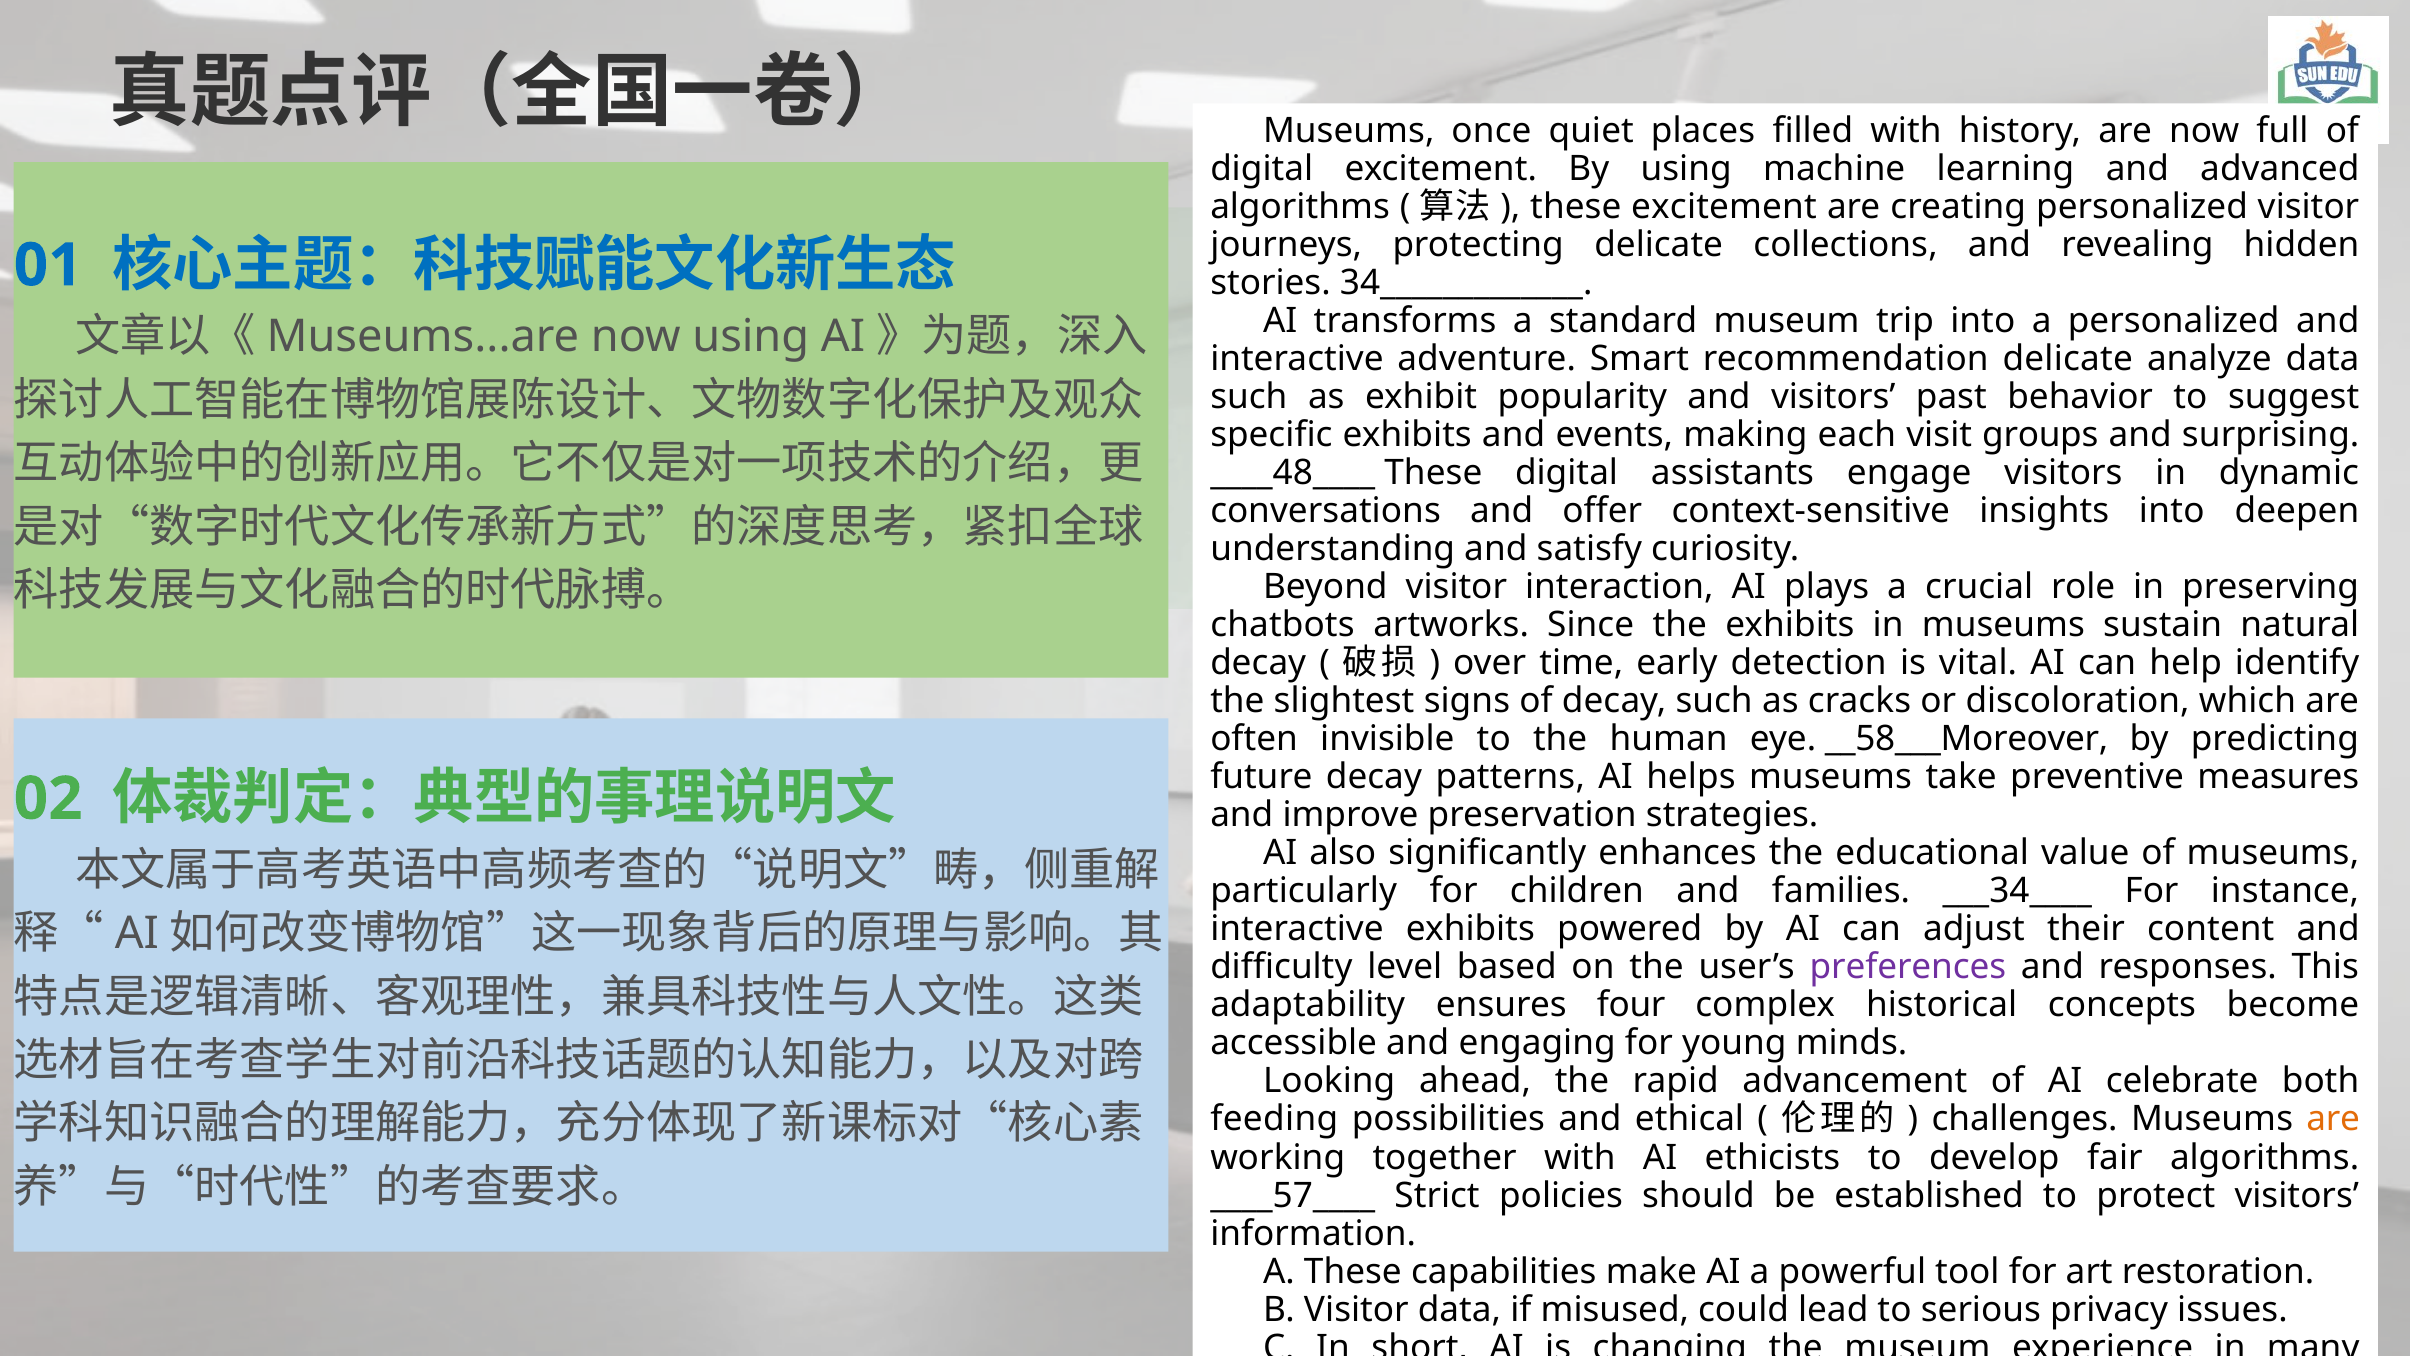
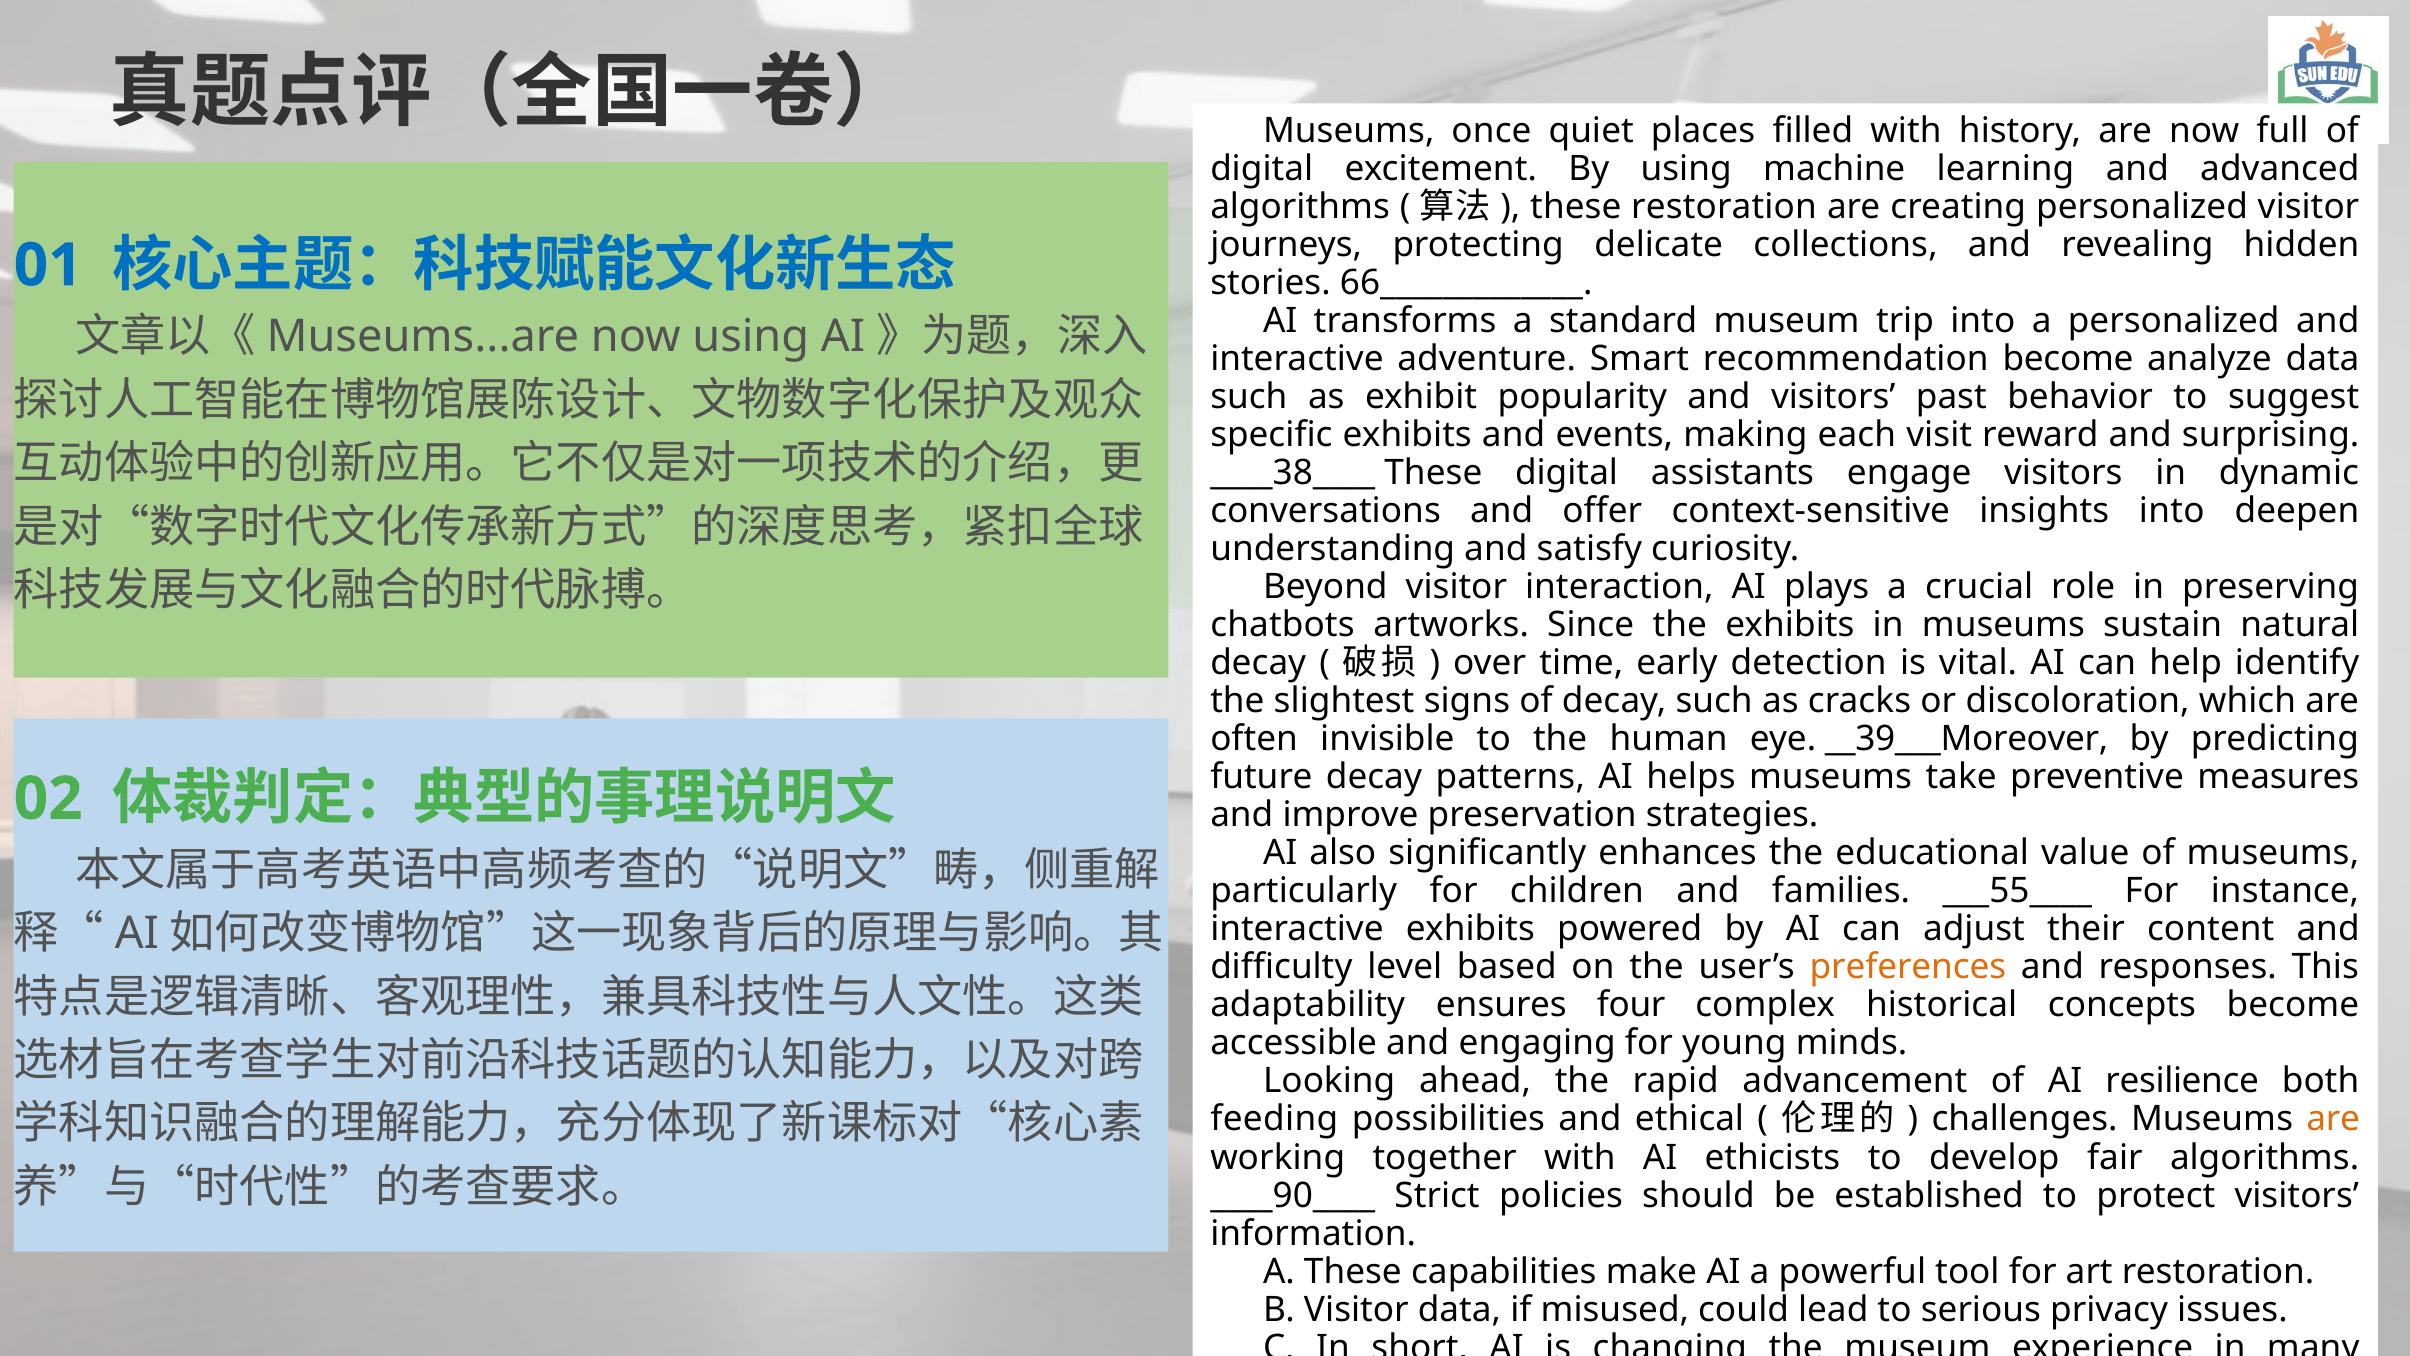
these excitement: excitement -> restoration
34_____________: 34_____________ -> 66_____________
recommendation delicate: delicate -> become
groups: groups -> reward
____48____: ____48____ -> ____38____
__58___Moreover: __58___Moreover -> __39___Moreover
___34____: ___34____ -> ___55____
preferences colour: purple -> orange
celebrate: celebrate -> resilience
____57____: ____57____ -> ____90____
